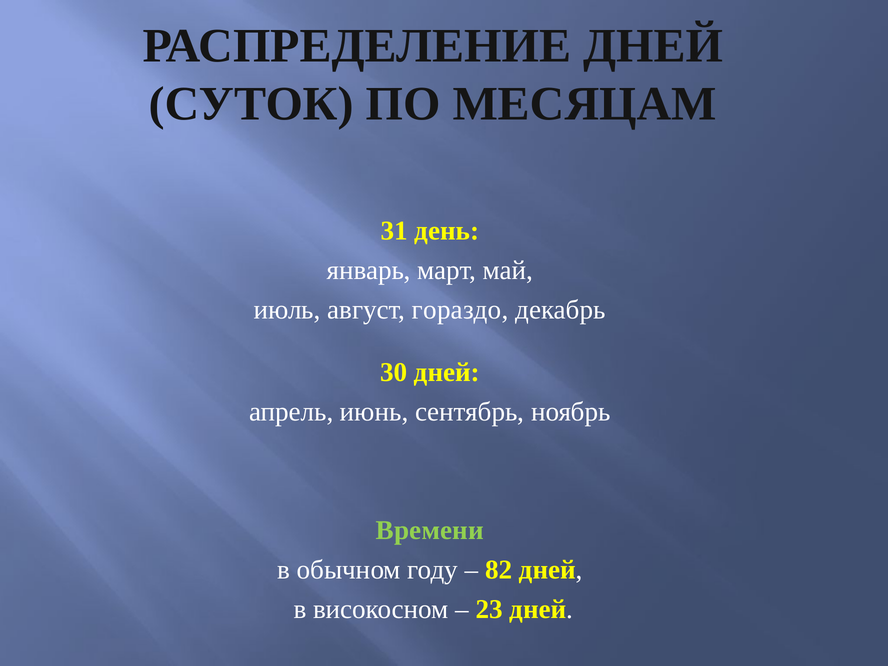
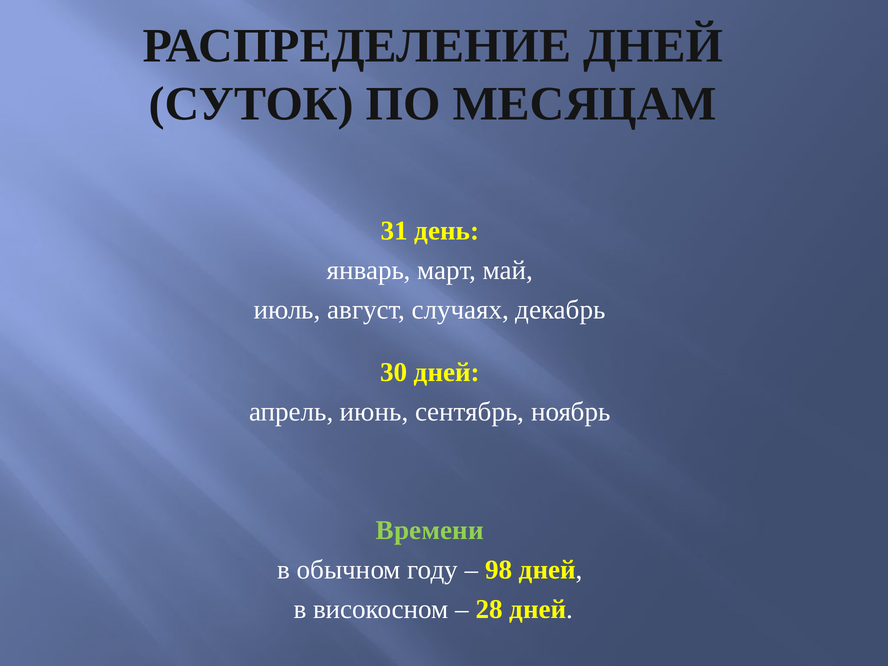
гораздо: гораздо -> случаях
82: 82 -> 98
23: 23 -> 28
